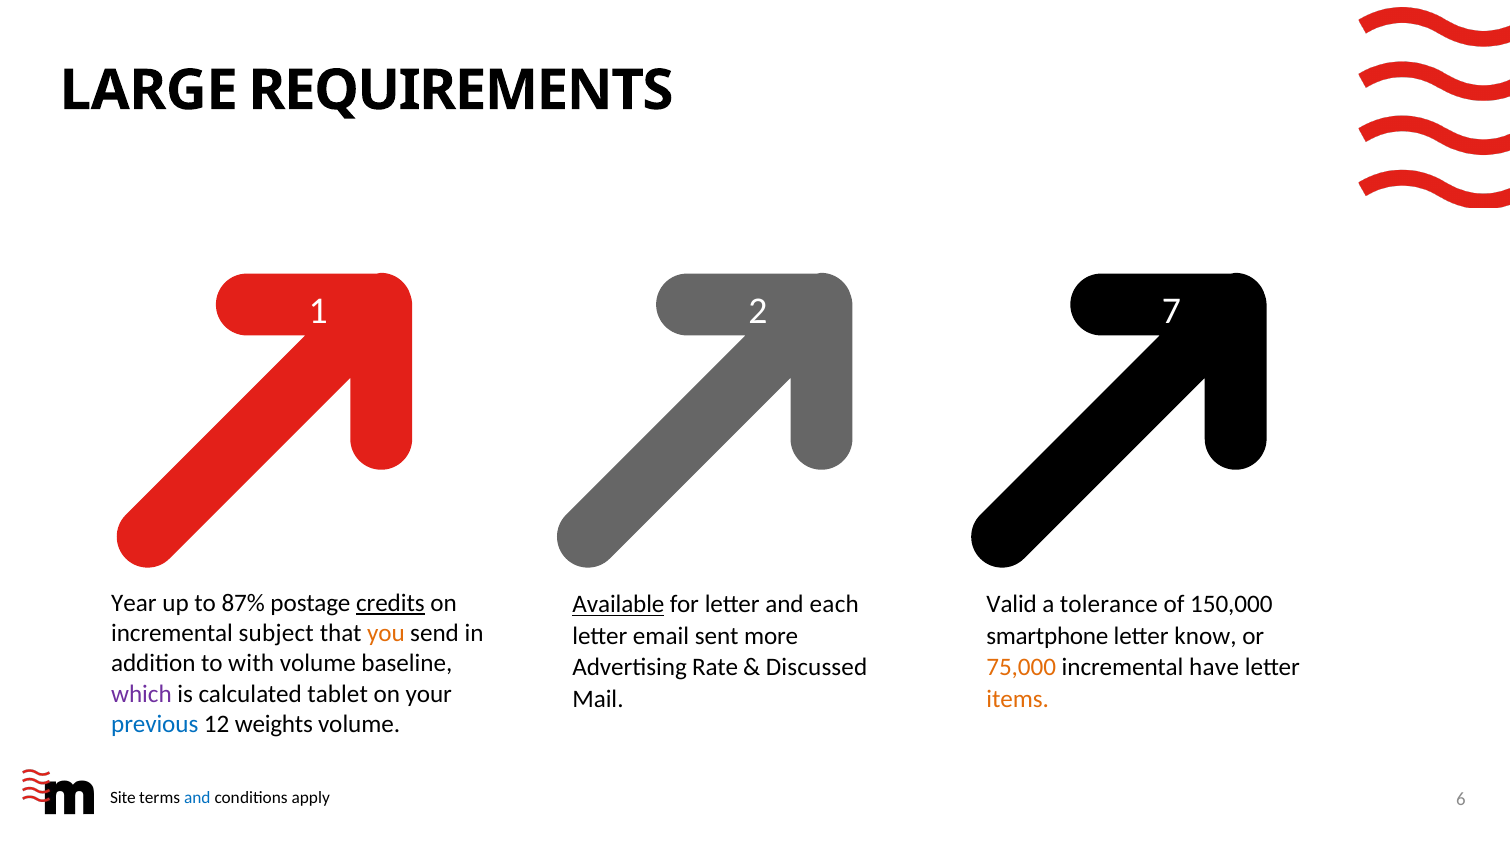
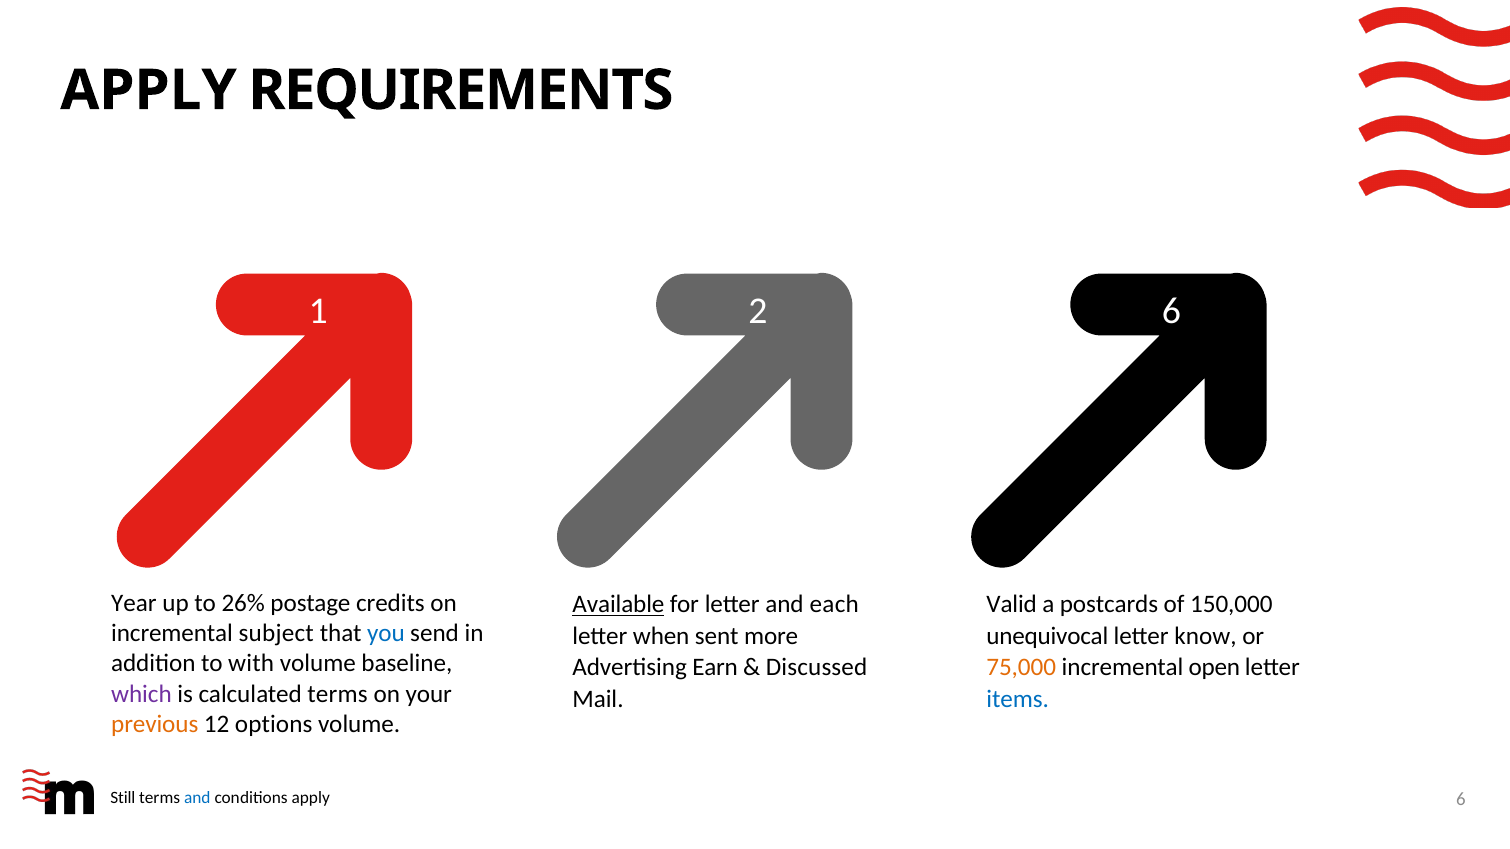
LARGE at (149, 90): LARGE -> APPLY
2 7: 7 -> 6
87%: 87% -> 26%
credits underline: present -> none
tolerance: tolerance -> postcards
you colour: orange -> blue
email: email -> when
smartphone: smartphone -> unequivocal
Rate: Rate -> Earn
have: have -> open
calculated tablet: tablet -> terms
items colour: orange -> blue
previous colour: blue -> orange
weights: weights -> options
Site: Site -> Still
